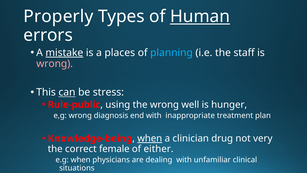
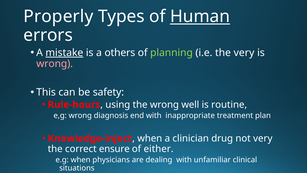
places: places -> others
planning colour: light blue -> light green
the staff: staff -> very
can underline: present -> none
stress: stress -> safety
Rule-public: Rule-public -> Rule-hours
hunger: hunger -> routine
Knowledge-being: Knowledge-being -> Knowledge-inject
when at (150, 138) underline: present -> none
female: female -> ensure
